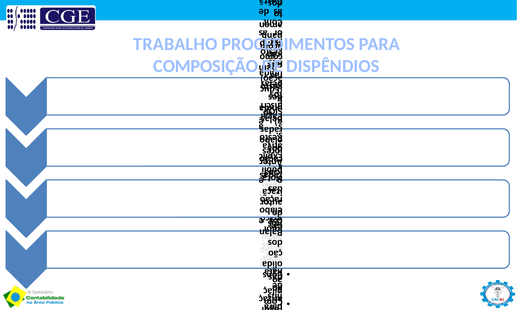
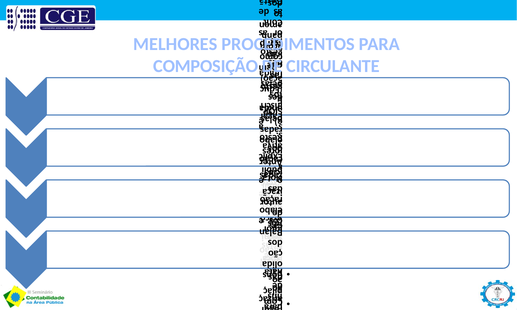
TRABALHO: TRABALHO -> MELHORES
DISPÊNDIOS: DISPÊNDIOS -> CIRCULANTE
